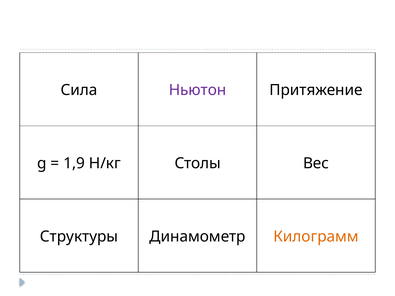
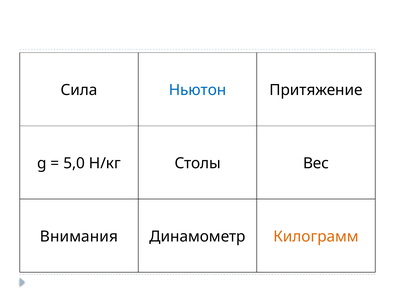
Ньютон colour: purple -> blue
1,9: 1,9 -> 5,0
Структуры: Структуры -> Внимания
